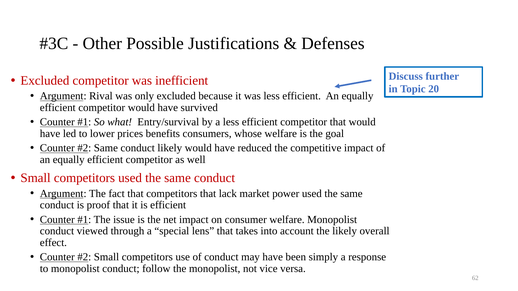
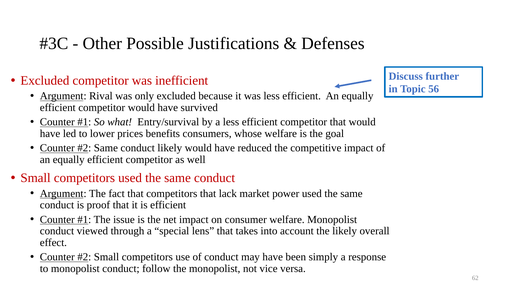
20: 20 -> 56
